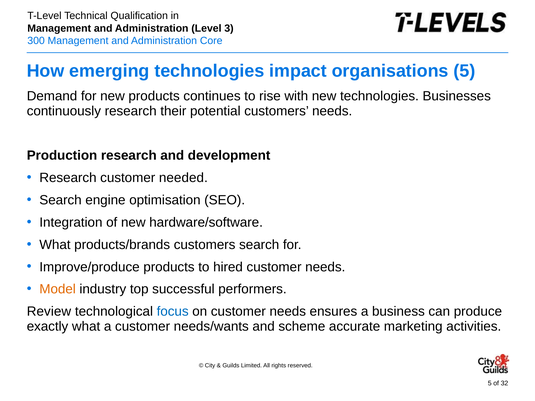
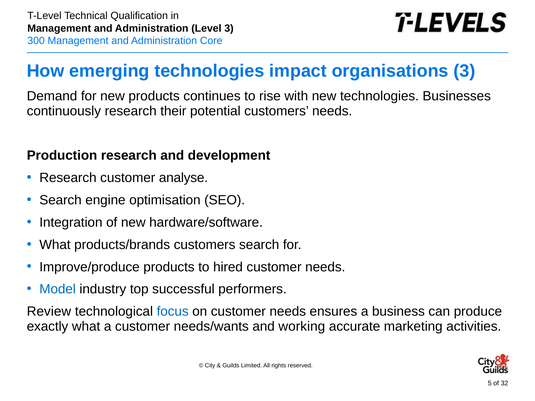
organisations 5: 5 -> 3
needed: needed -> analyse
Model colour: orange -> blue
scheme: scheme -> working
